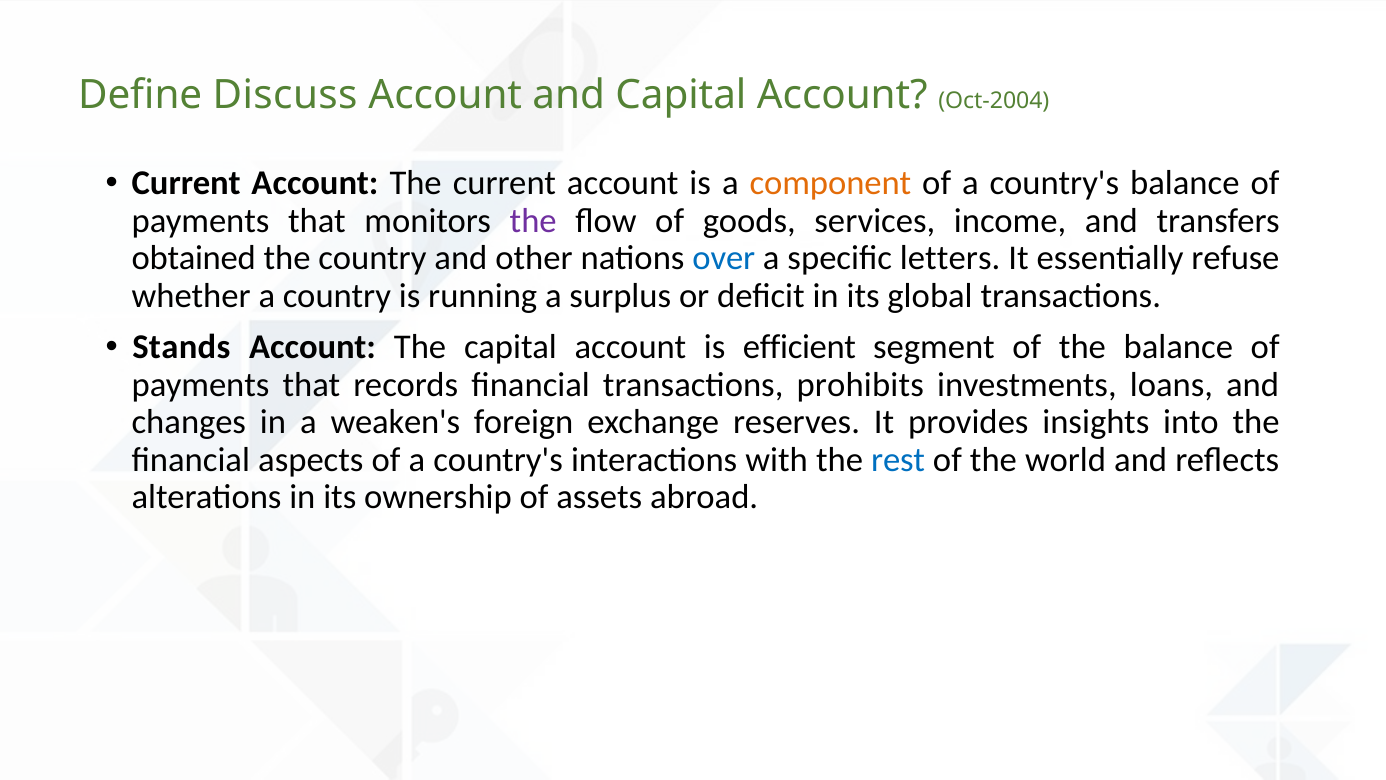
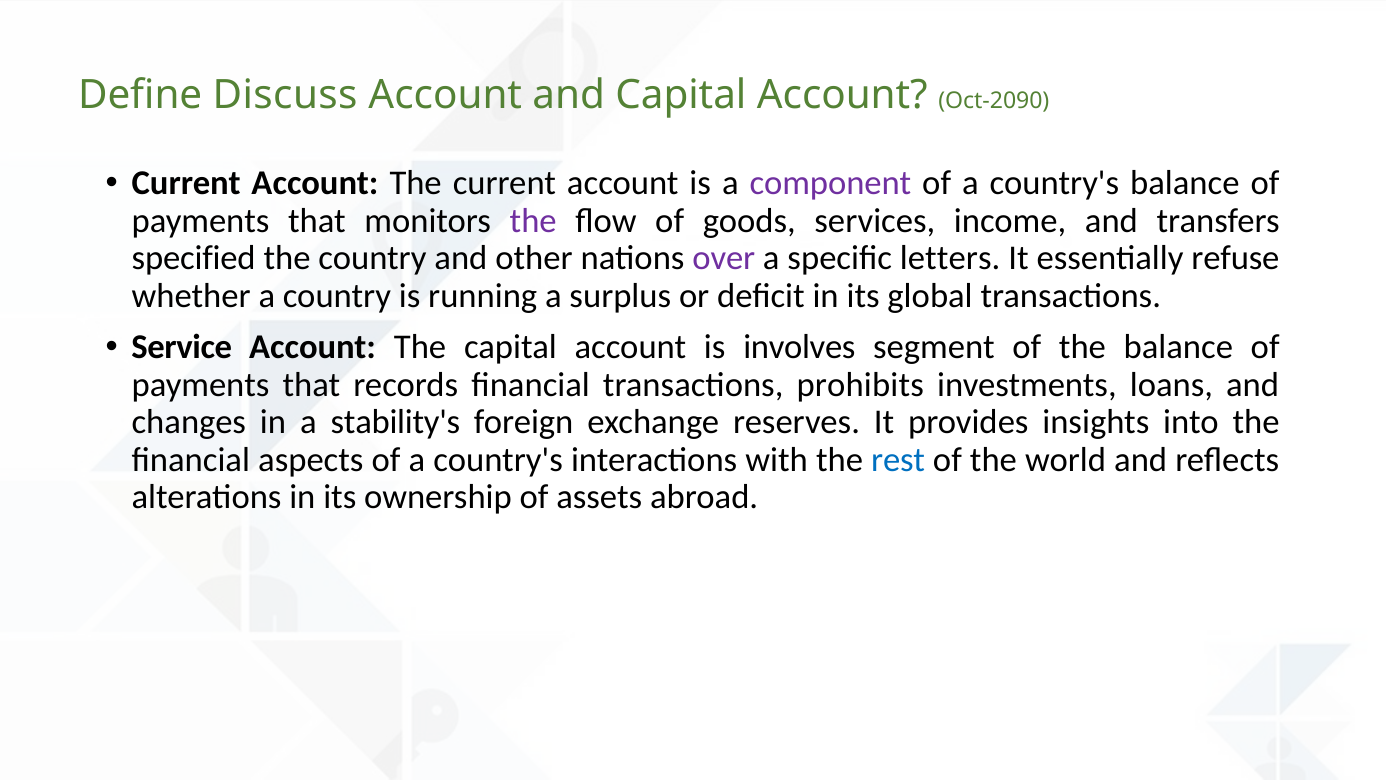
Oct-2004: Oct-2004 -> Oct-2090
component colour: orange -> purple
obtained: obtained -> specified
over colour: blue -> purple
Stands: Stands -> Service
efficient: efficient -> involves
weaken's: weaken's -> stability's
